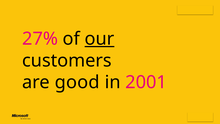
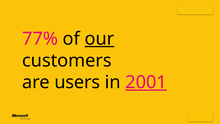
27%: 27% -> 77%
good: good -> users
2001 underline: none -> present
